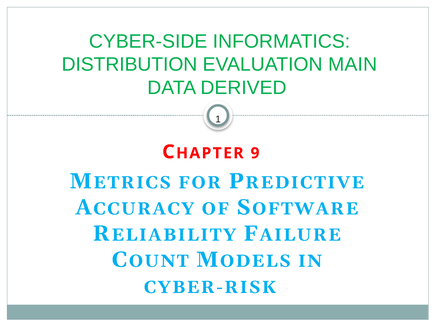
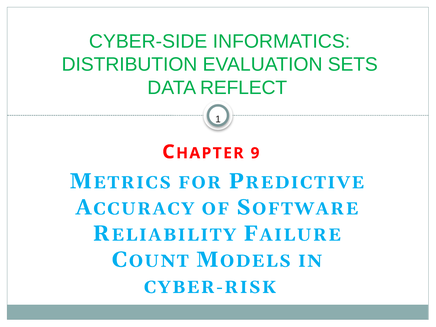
MAIN: MAIN -> SETS
DERIVED: DERIVED -> REFLECT
